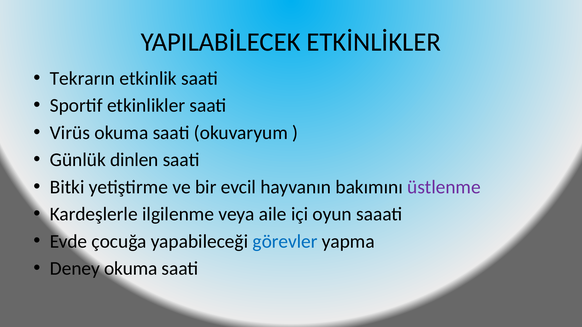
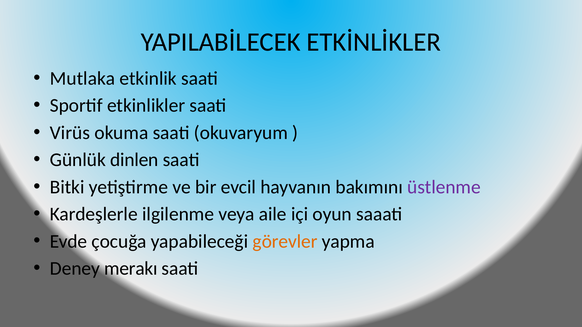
Tekrarın: Tekrarın -> Mutlaka
görevler colour: blue -> orange
Deney okuma: okuma -> merakı
